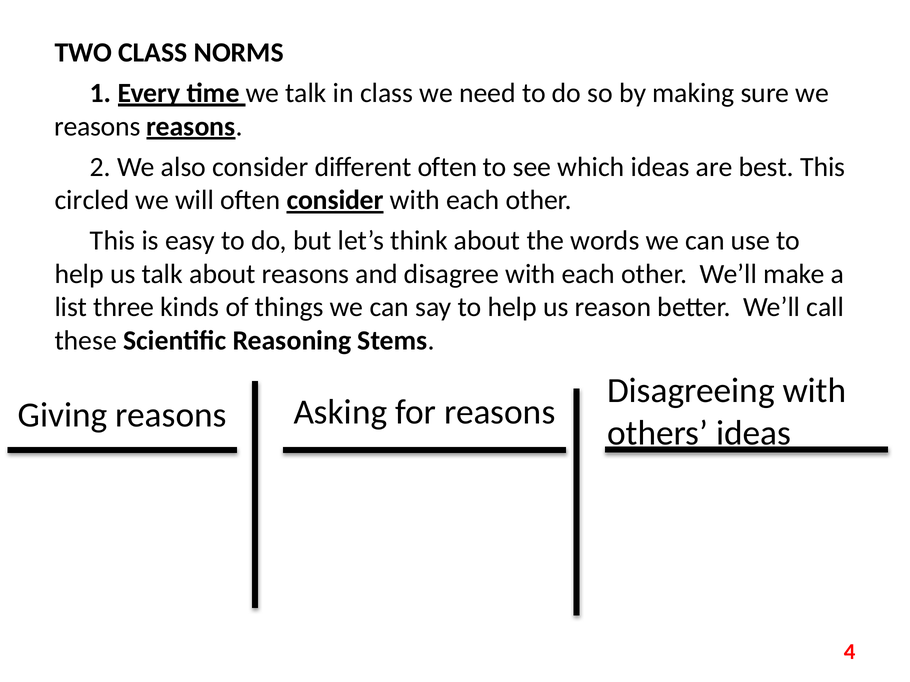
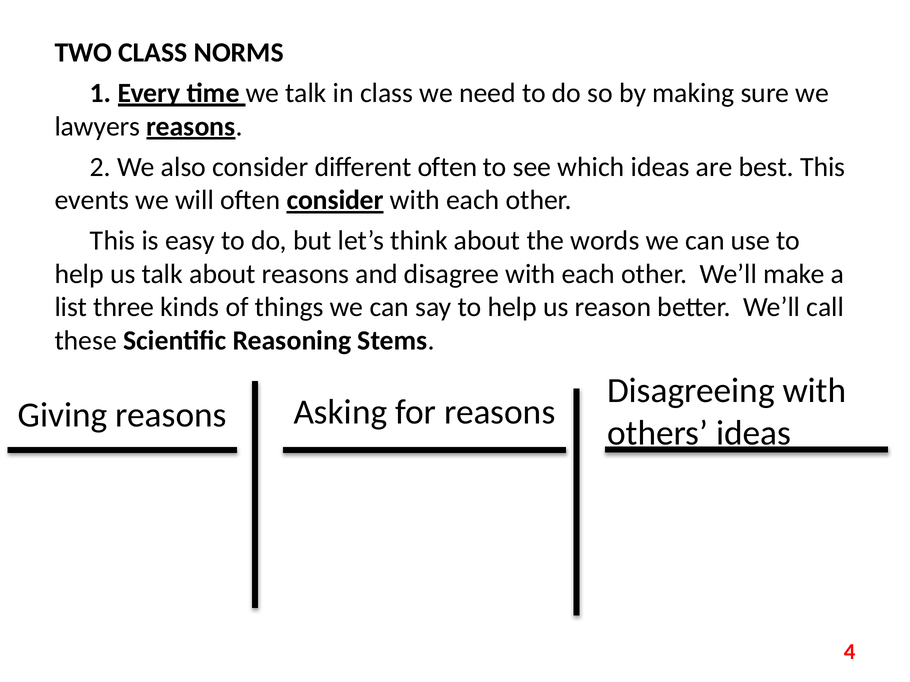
reasons at (97, 127): reasons -> lawyers
circled: circled -> events
